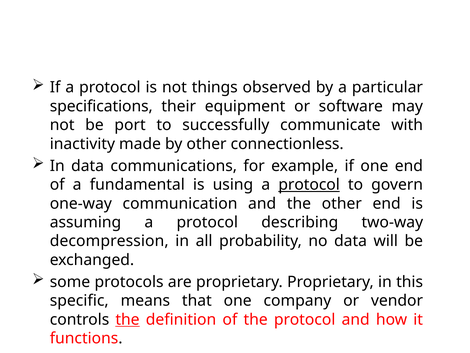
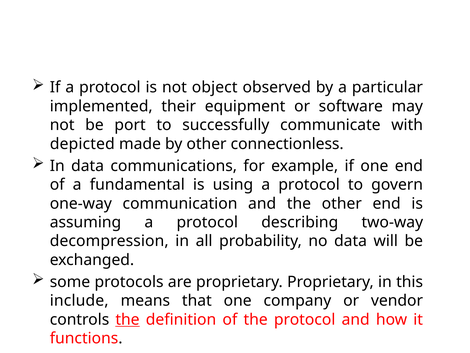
things: things -> object
specifications: specifications -> implemented
inactivity: inactivity -> depicted
protocol at (309, 184) underline: present -> none
specific: specific -> include
